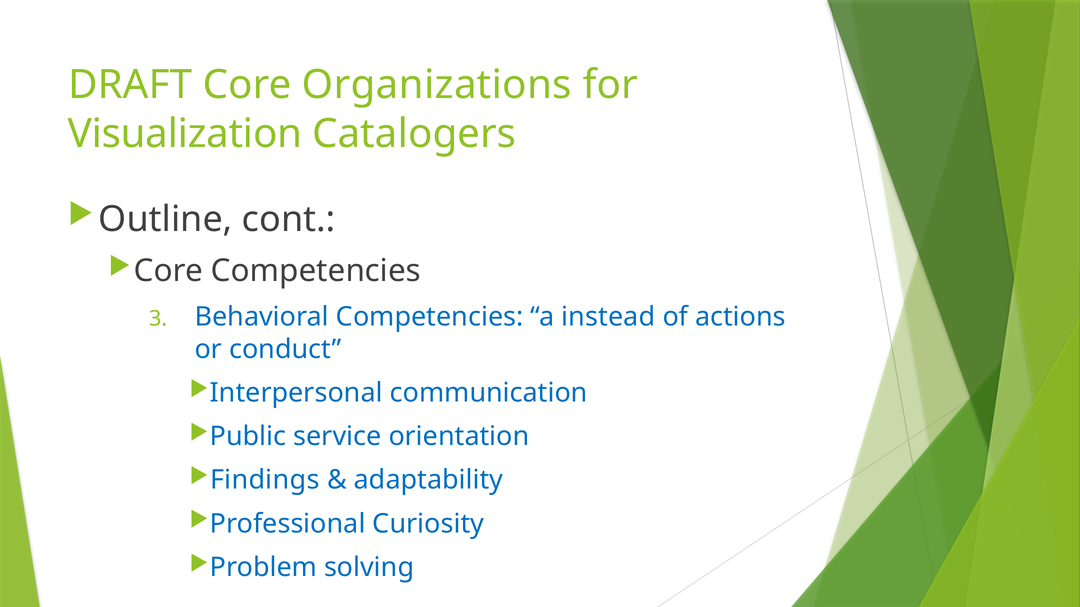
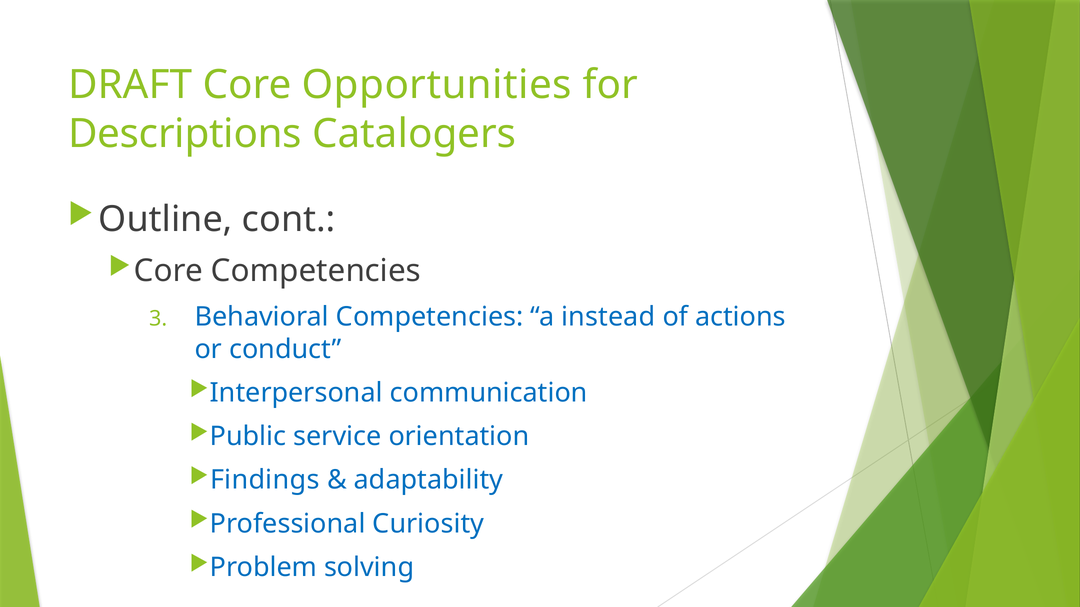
Organizations: Organizations -> Opportunities
Visualization: Visualization -> Descriptions
